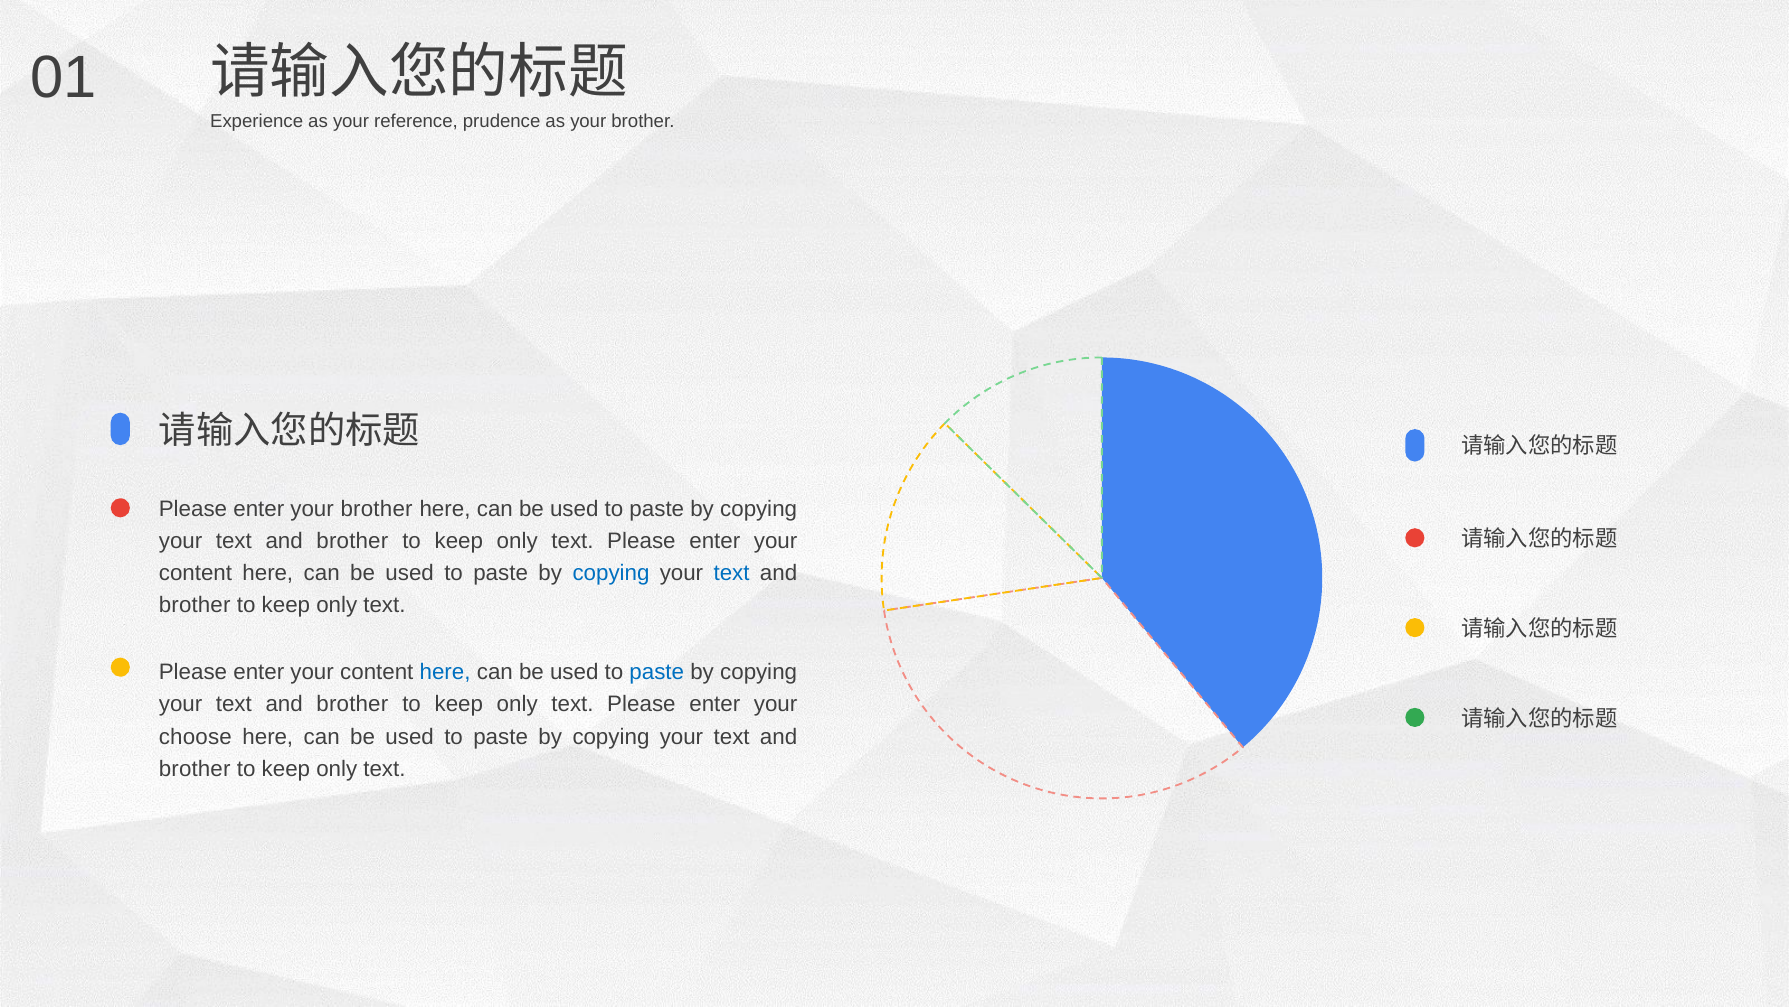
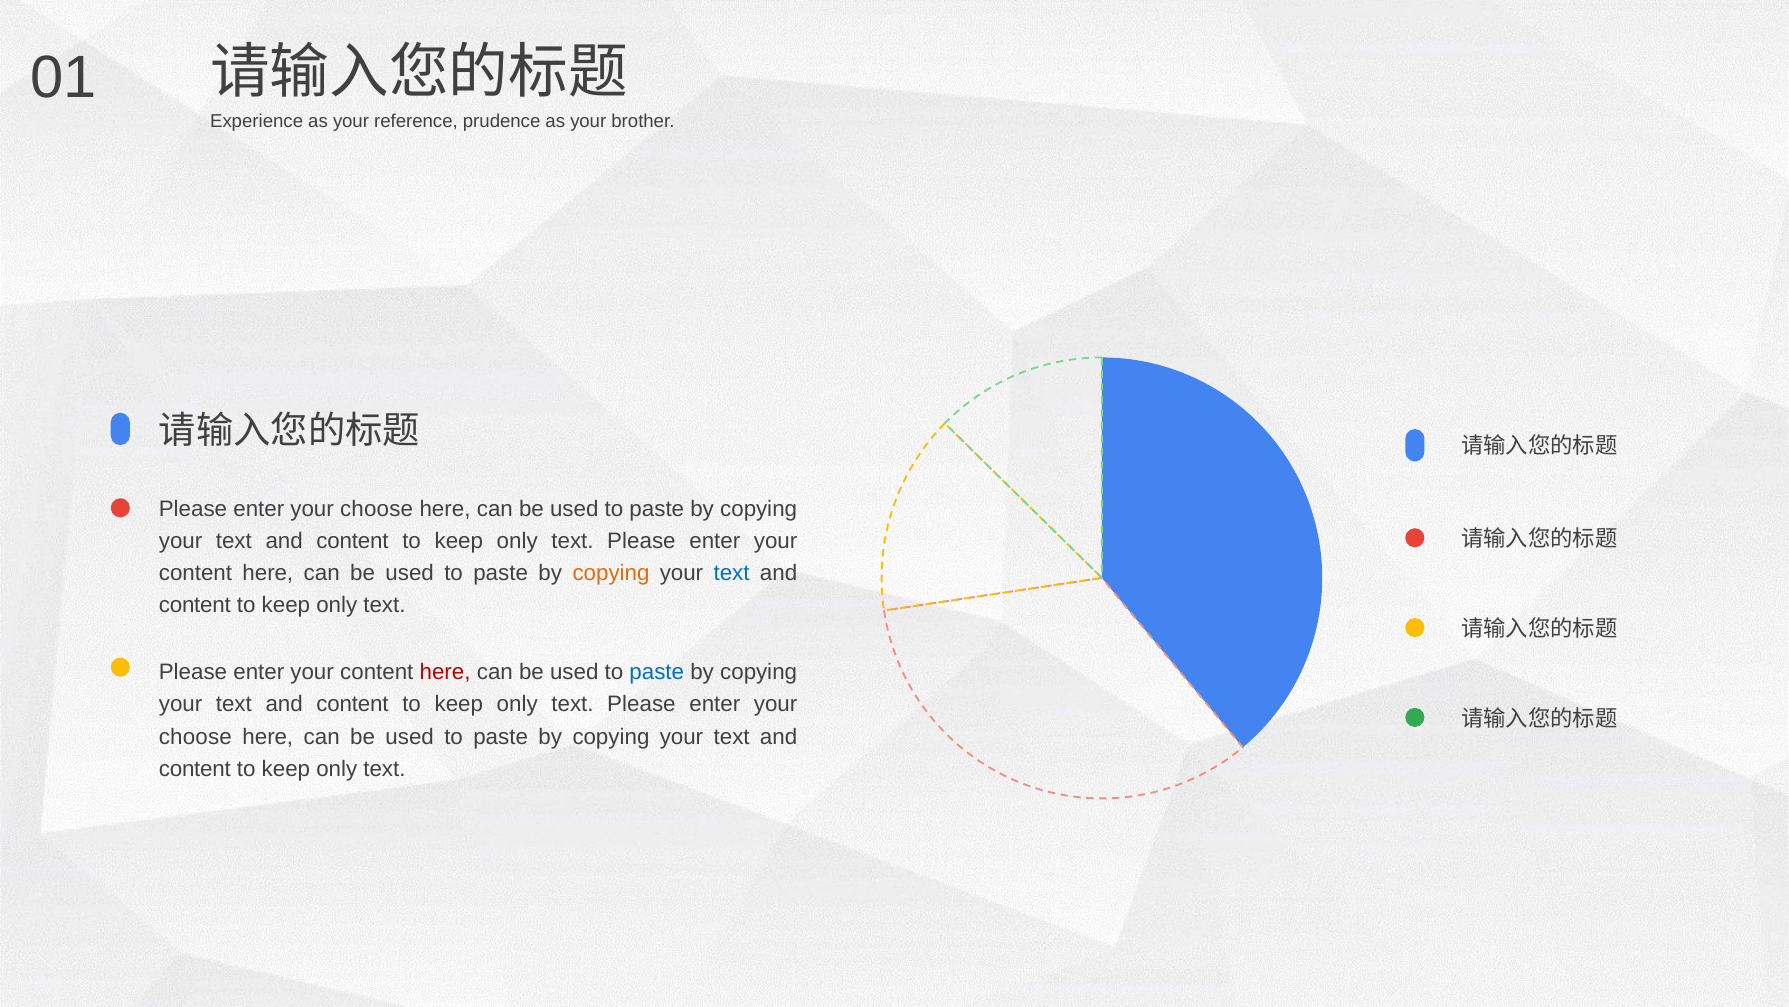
brother at (377, 508): brother -> choose
brother at (352, 541): brother -> content
copying at (611, 573) colour: blue -> orange
brother at (195, 605): brother -> content
here at (445, 672) colour: blue -> red
brother at (352, 704): brother -> content
brother at (195, 768): brother -> content
